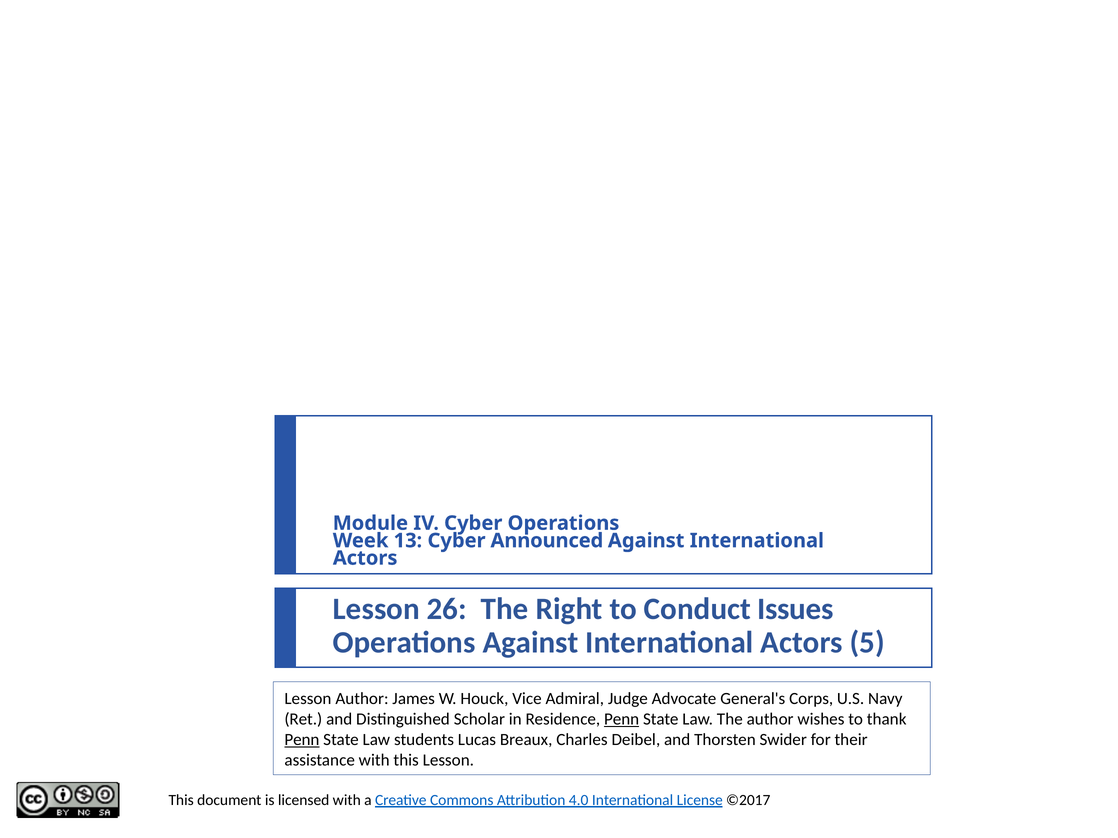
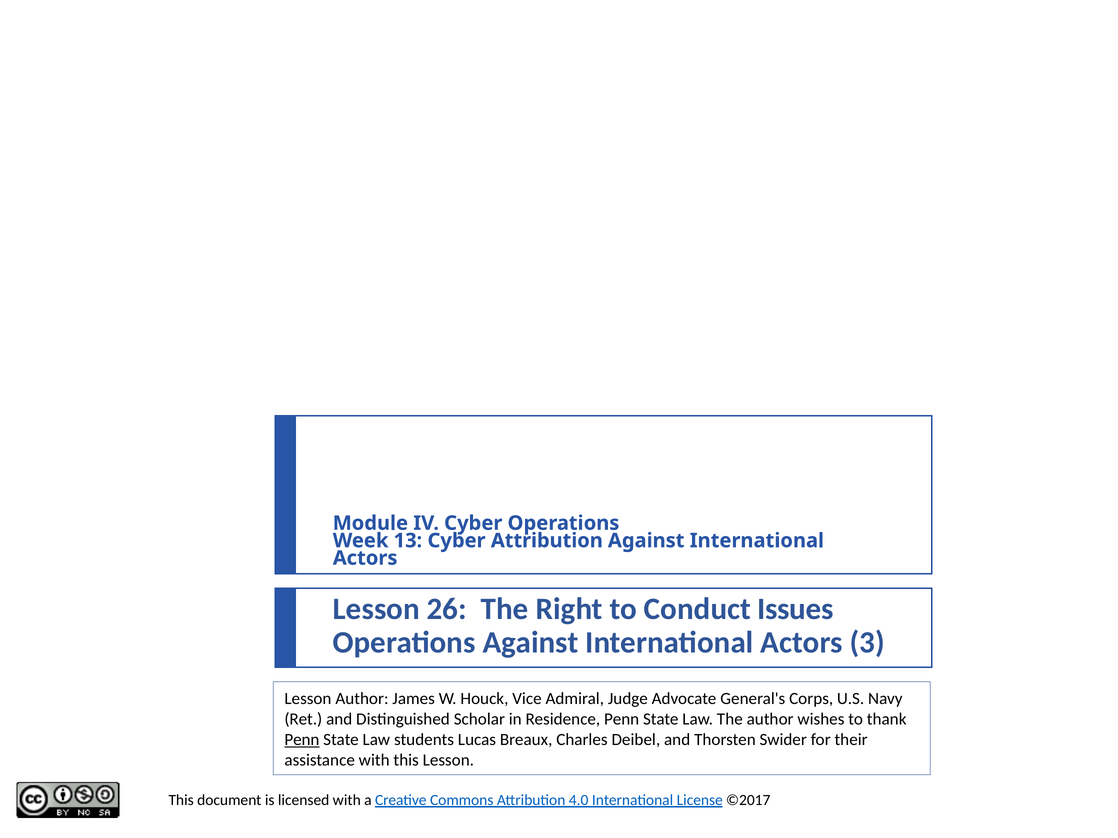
Cyber Announced: Announced -> Attribution
5: 5 -> 3
Penn at (622, 720) underline: present -> none
